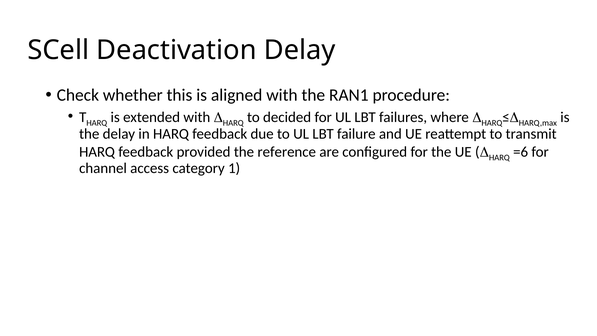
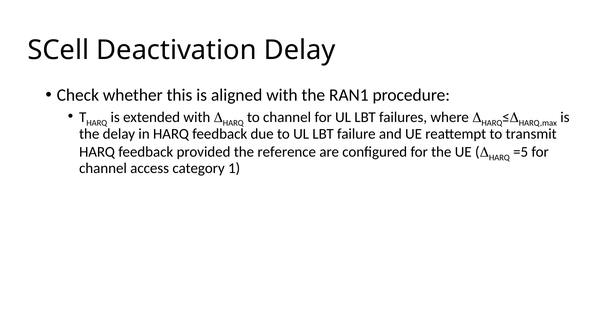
to decided: decided -> channel
=6: =6 -> =5
